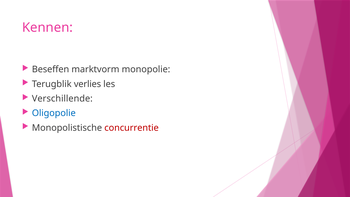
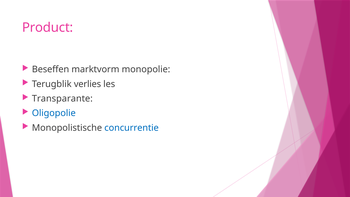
Kennen: Kennen -> Product
Verschillende: Verschillende -> Transparante
concurrentie colour: red -> blue
